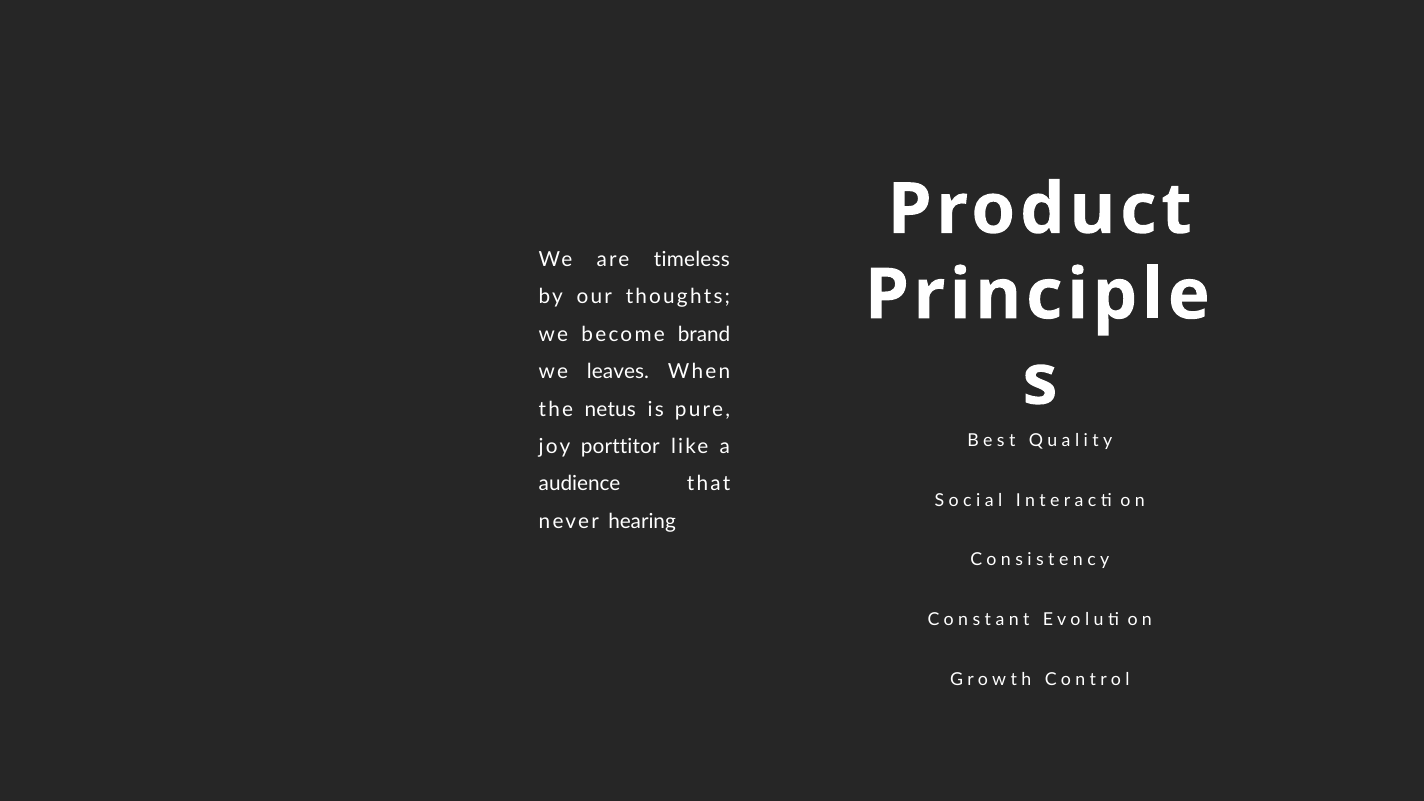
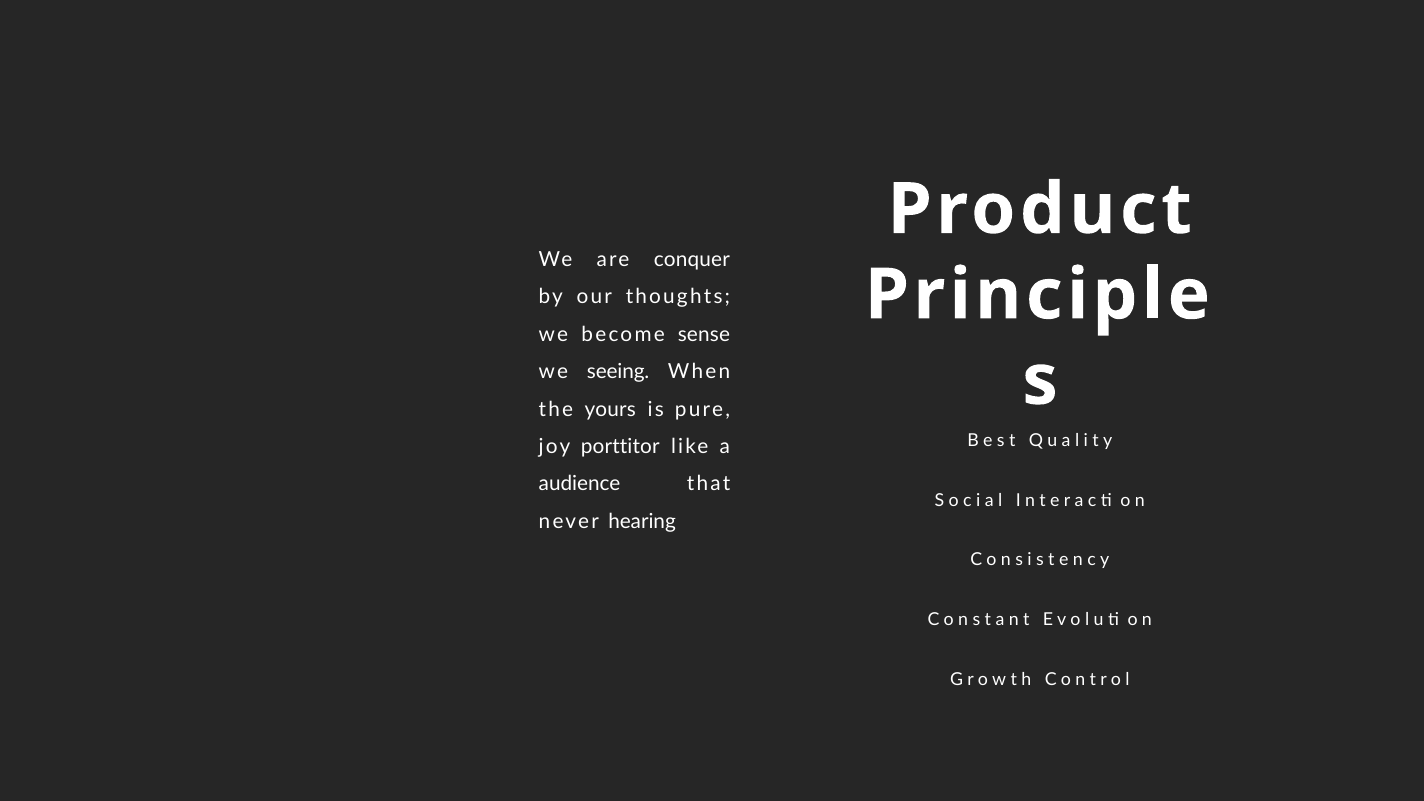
timeless: timeless -> conquer
brand: brand -> sense
leaves: leaves -> seeing
netus: netus -> yours
